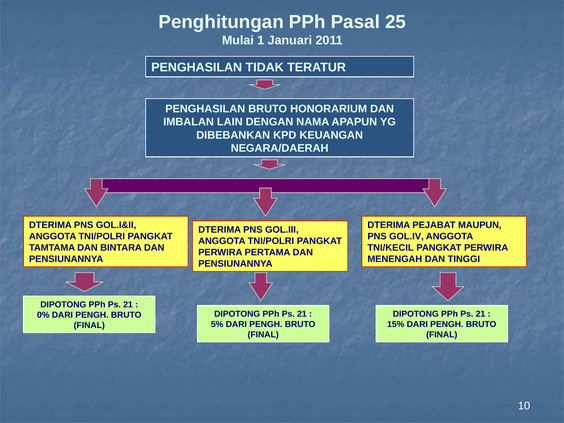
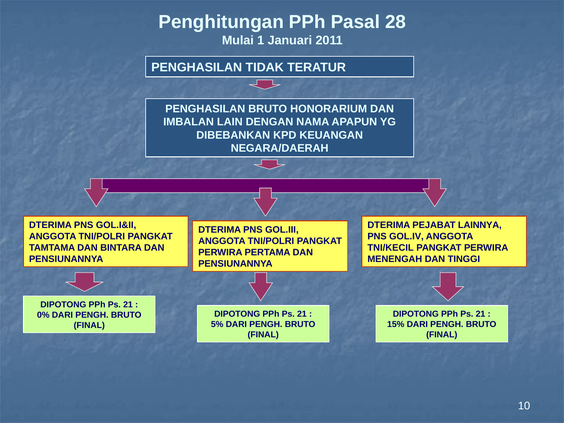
25: 25 -> 28
MAUPUN: MAUPUN -> LAINNYA
